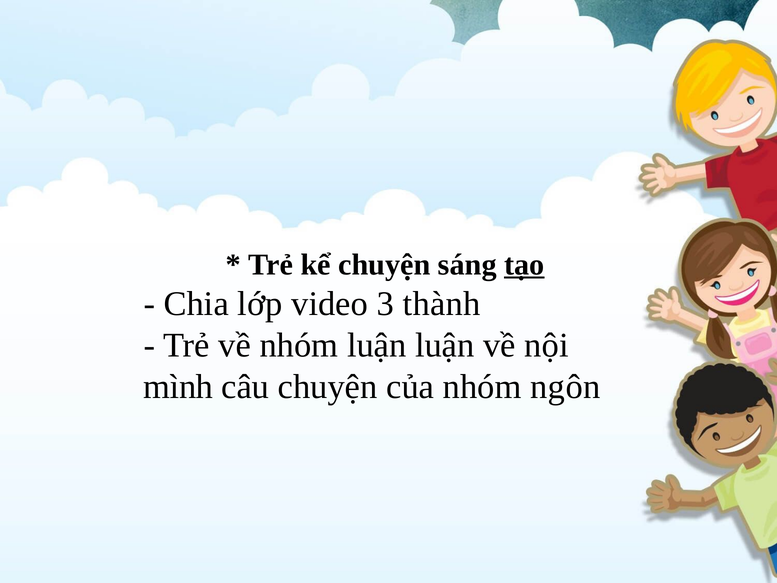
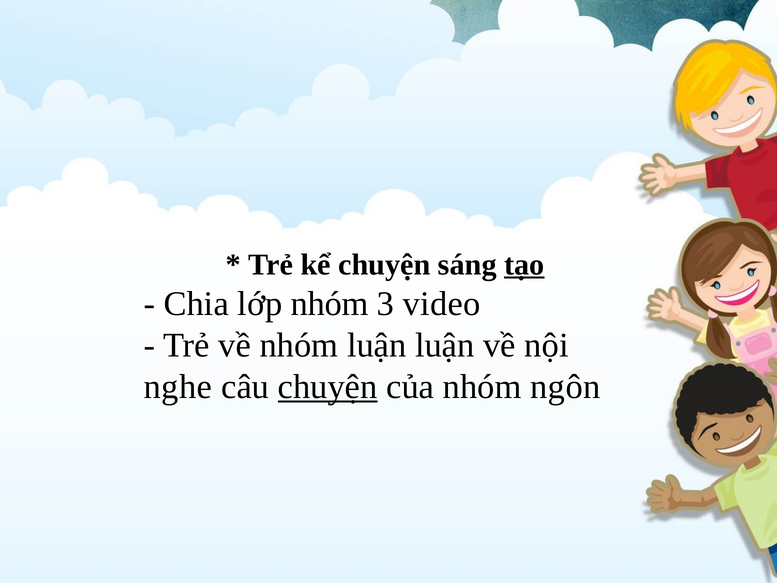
lớp video: video -> nhóm
thành: thành -> video
mình: mình -> nghe
chuyện at (328, 387) underline: none -> present
